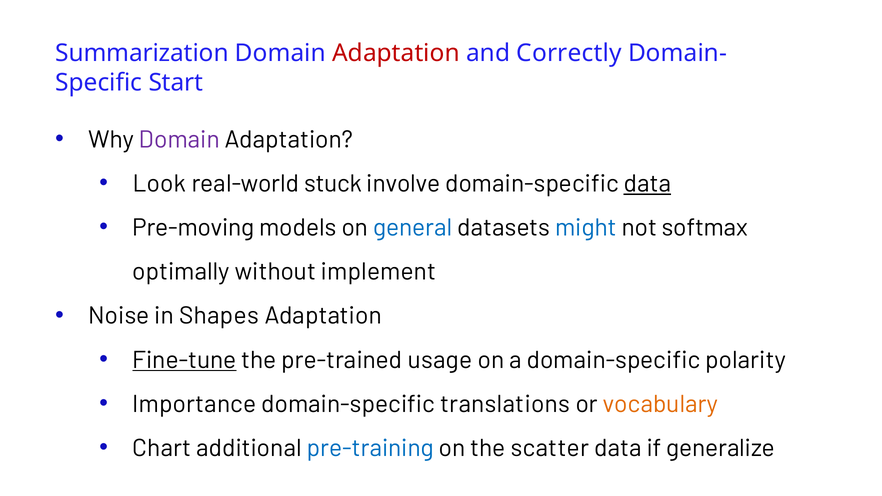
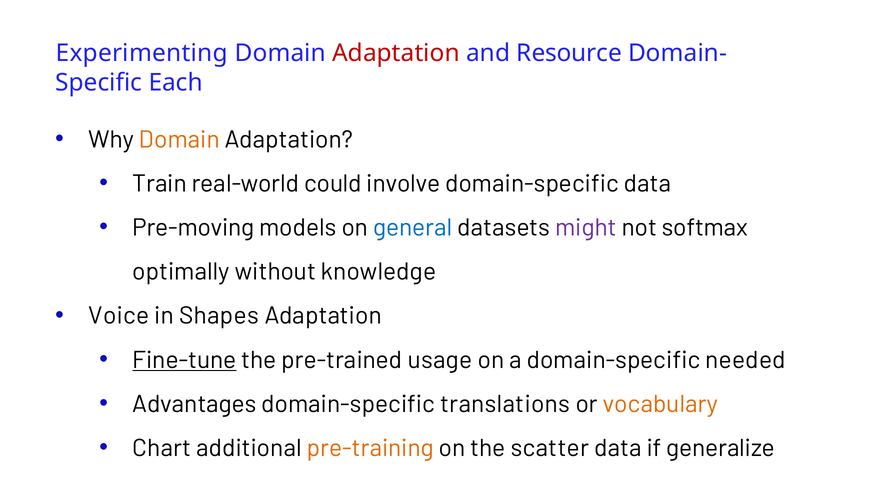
Summarization: Summarization -> Experimenting
Correctly: Correctly -> Resource
Start: Start -> Each
Domain at (179, 140) colour: purple -> orange
Look: Look -> Train
stuck: stuck -> could
data at (647, 184) underline: present -> none
might colour: blue -> purple
implement: implement -> knowledge
Noise: Noise -> Voice
polarity: polarity -> needed
Importance: Importance -> Advantages
pre-training colour: blue -> orange
